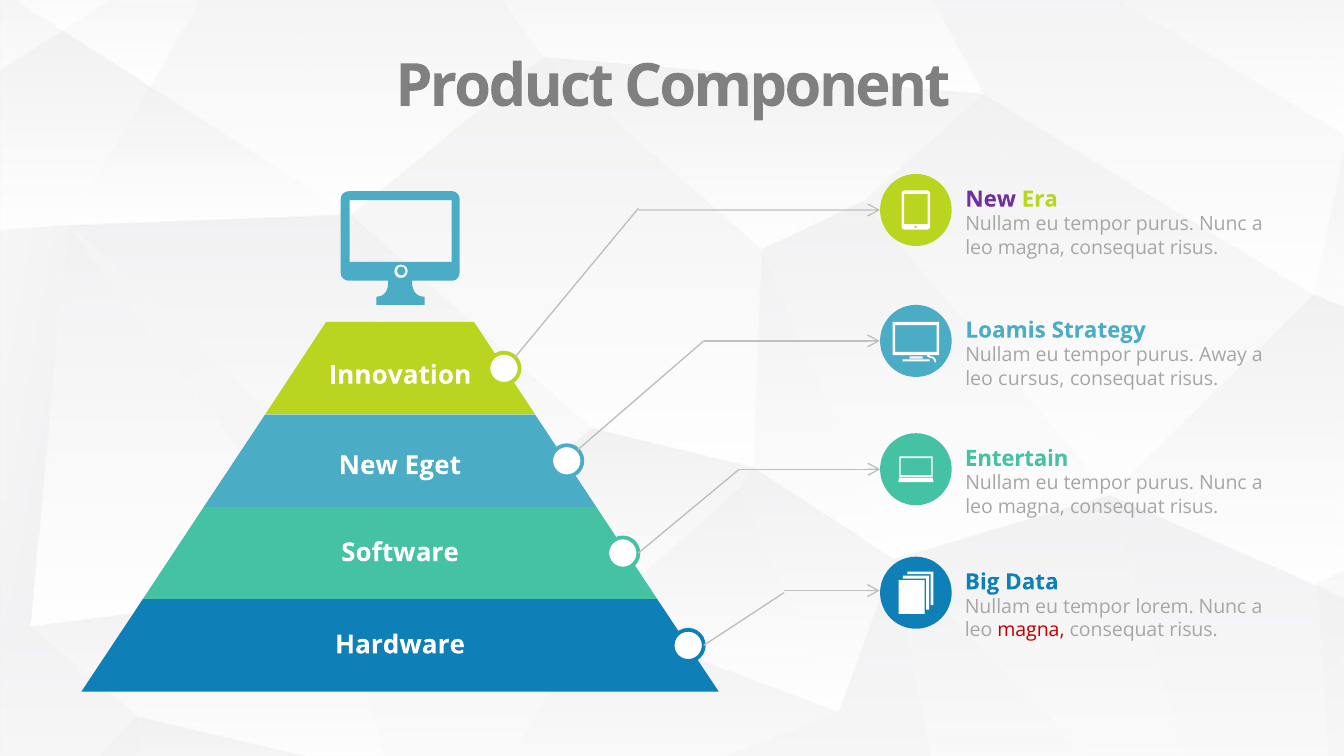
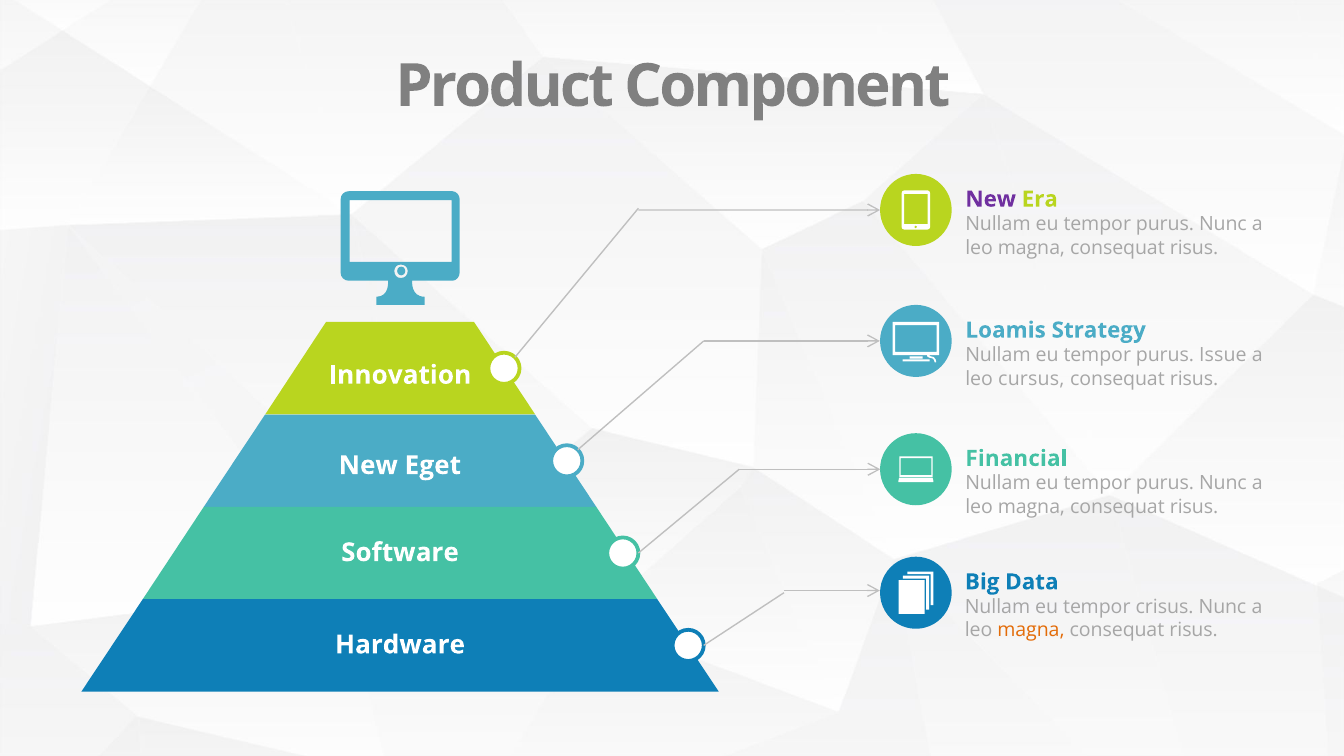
Away: Away -> Issue
Entertain: Entertain -> Financial
lorem: lorem -> crisus
magna at (1031, 630) colour: red -> orange
